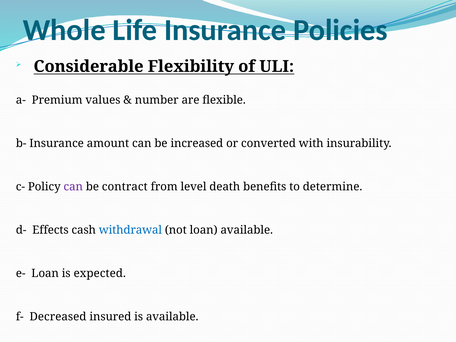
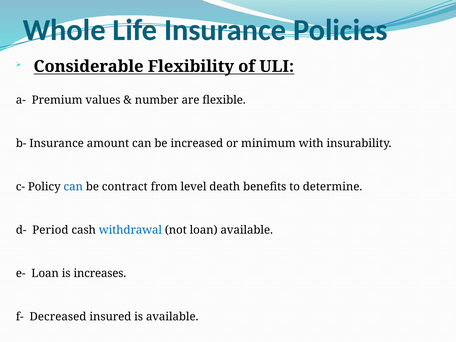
converted: converted -> minimum
can at (73, 187) colour: purple -> blue
Effects: Effects -> Period
expected: expected -> increases
